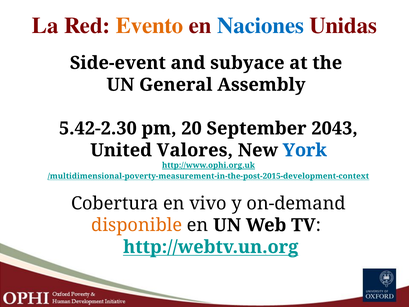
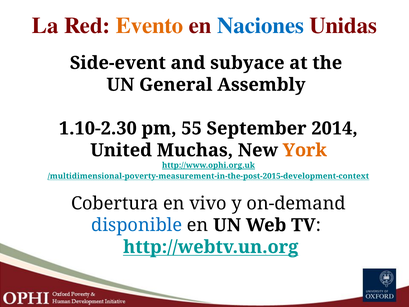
5.42-2.30: 5.42-2.30 -> 1.10-2.30
20: 20 -> 55
2043: 2043 -> 2014
Valores: Valores -> Muchas
York colour: blue -> orange
disponible colour: orange -> blue
